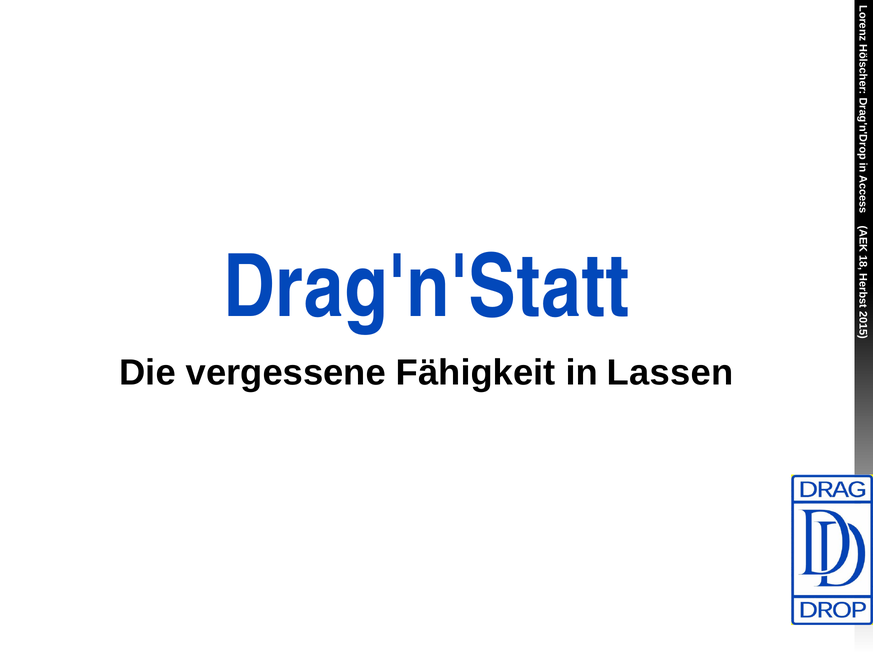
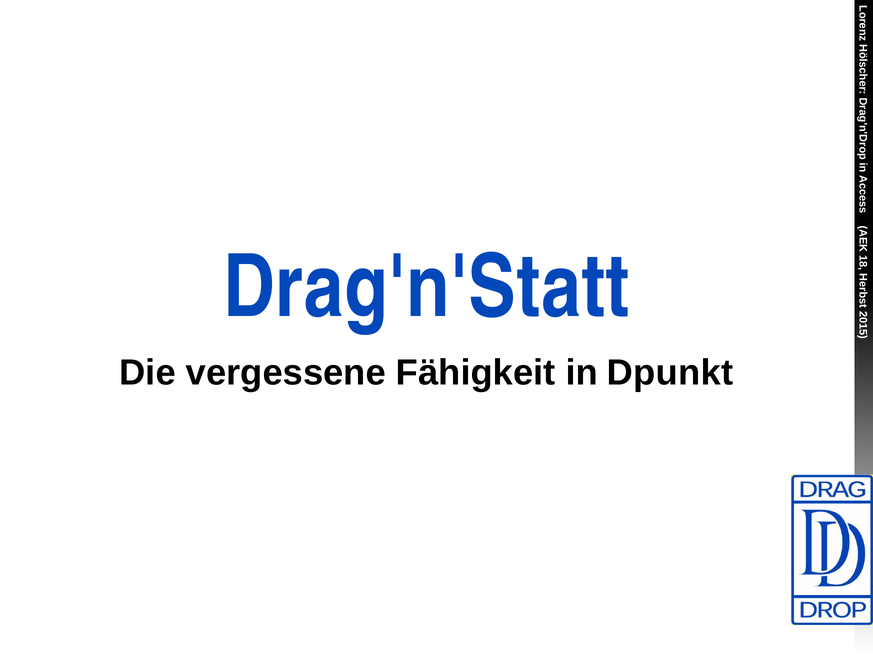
Lassen: Lassen -> Dpunkt
